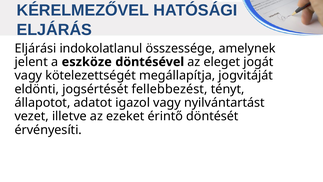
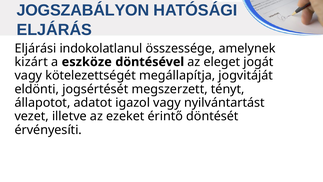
KÉRELMEZŐVEL: KÉRELMEZŐVEL -> JOGSZABÁLYON
jelent: jelent -> kizárt
fellebbezést: fellebbezést -> megszerzett
